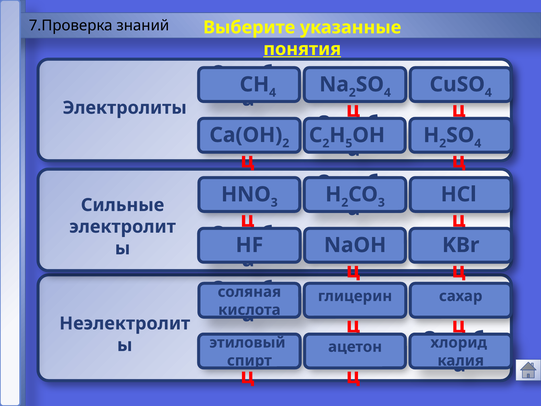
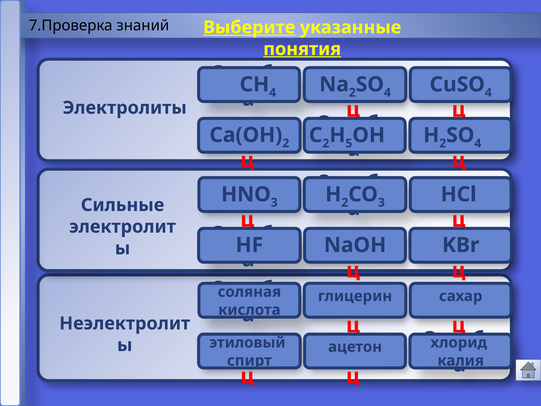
Выберите underline: none -> present
